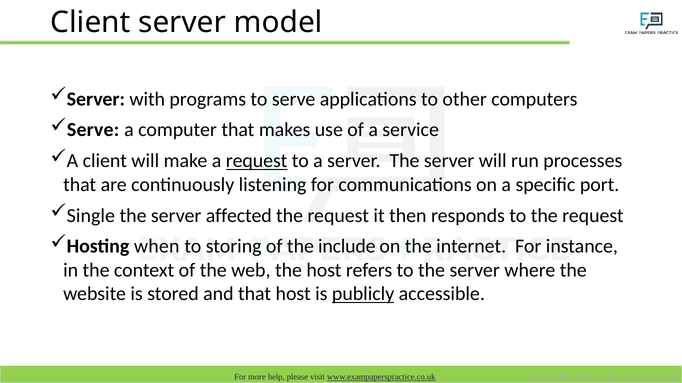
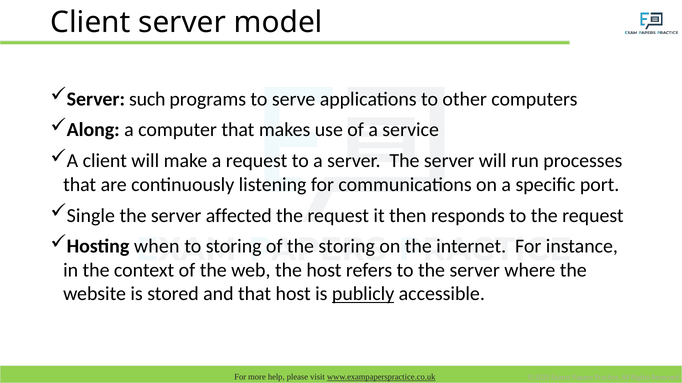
with: with -> such
Serve at (93, 130): Serve -> Along
request at (257, 161) underline: present -> none
the include: include -> storing
